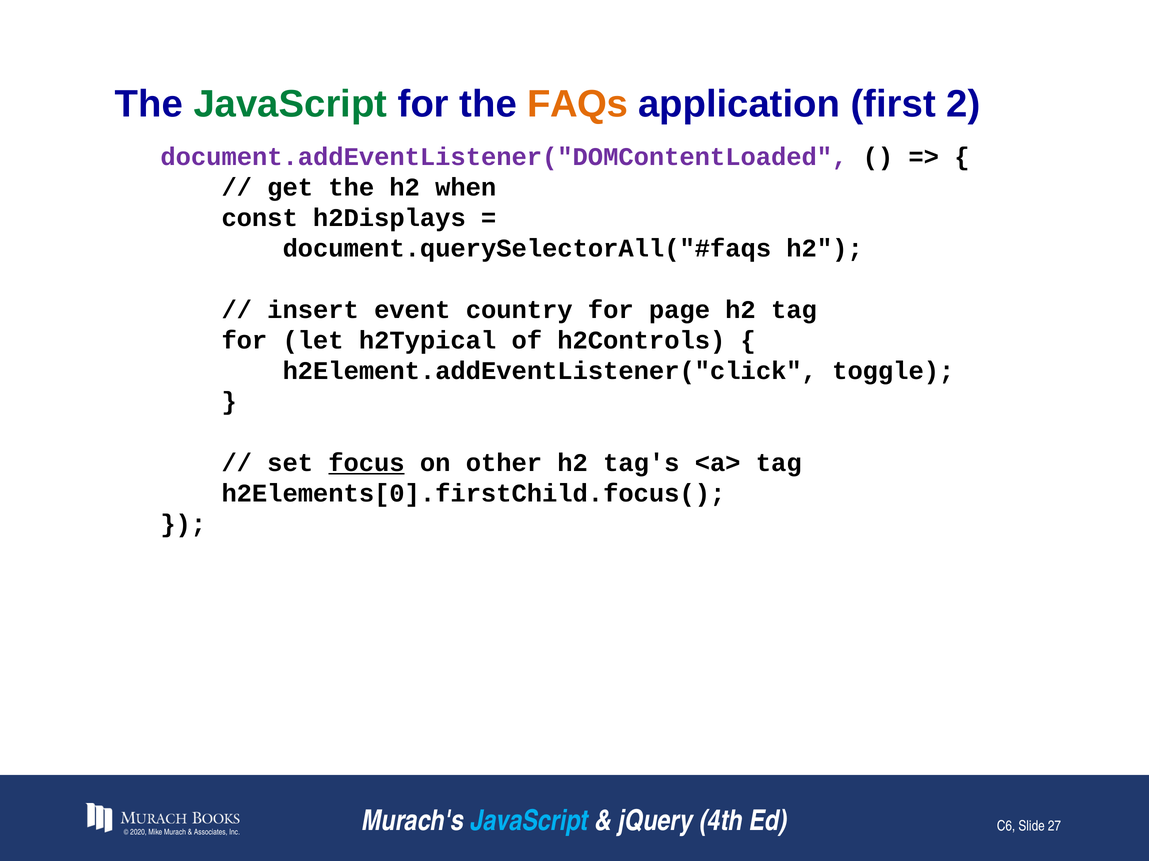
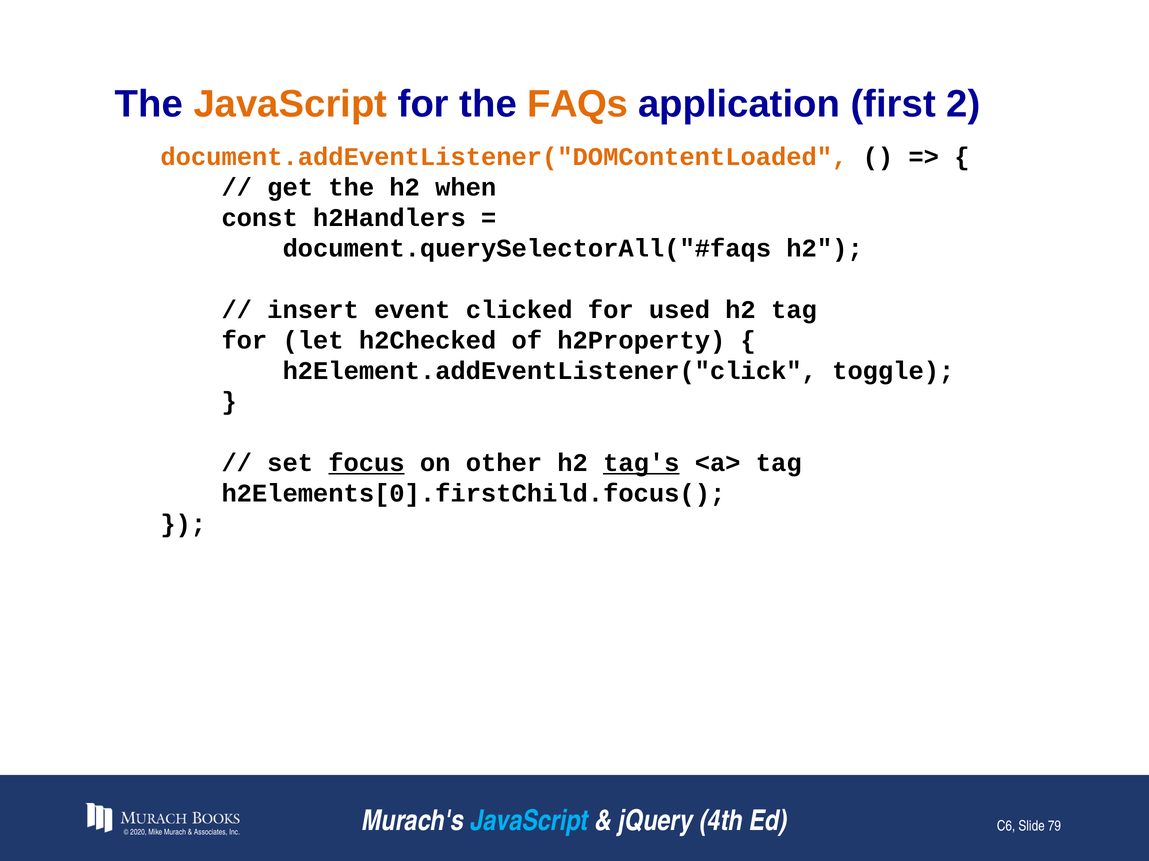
JavaScript at (290, 104) colour: green -> orange
document.addEventListener("DOMContentLoaded colour: purple -> orange
h2Displays: h2Displays -> h2Handlers
country: country -> clicked
page: page -> used
h2Typical: h2Typical -> h2Checked
h2Controls: h2Controls -> h2Property
tag's underline: none -> present
27: 27 -> 79
